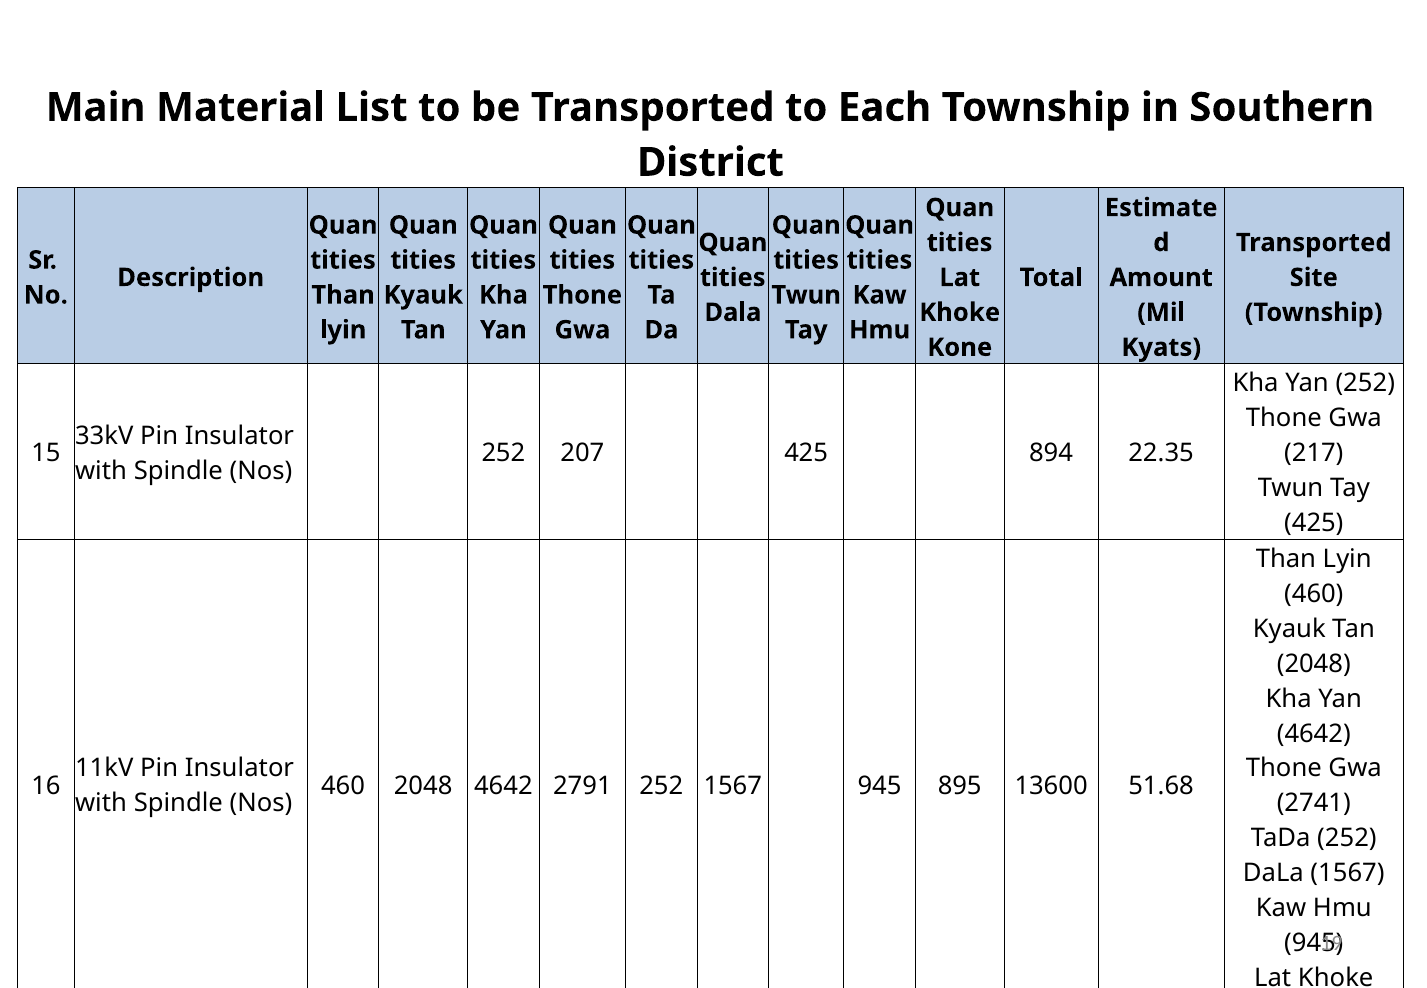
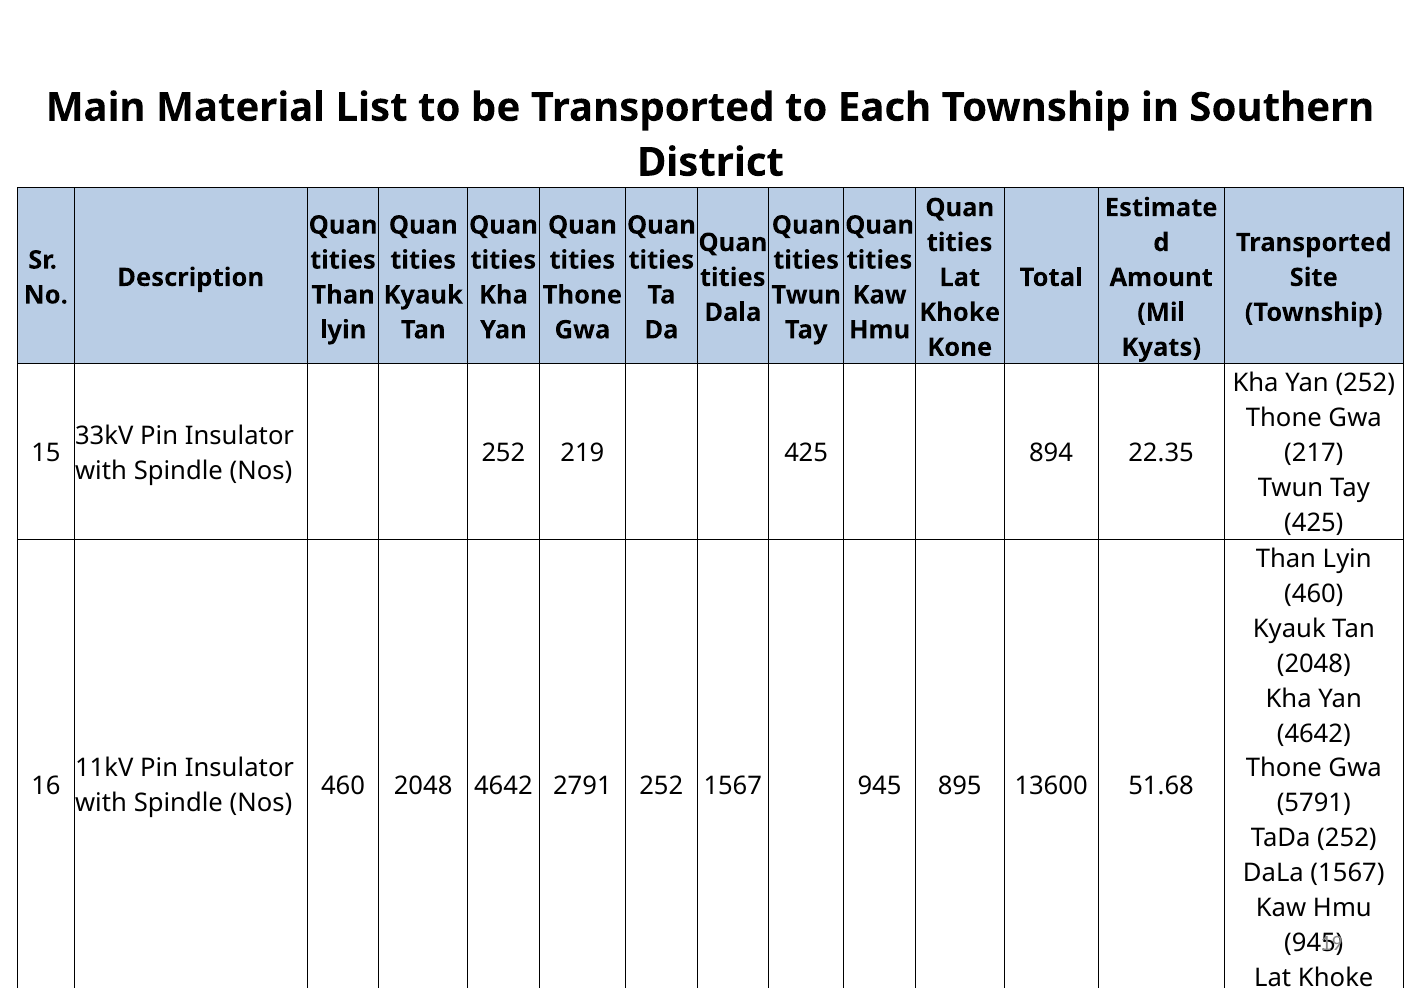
207: 207 -> 219
2741: 2741 -> 5791
